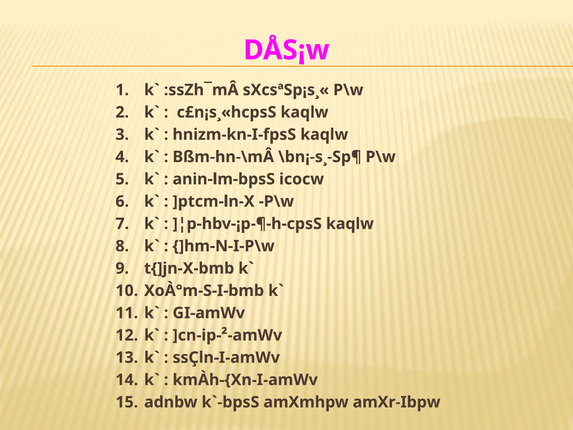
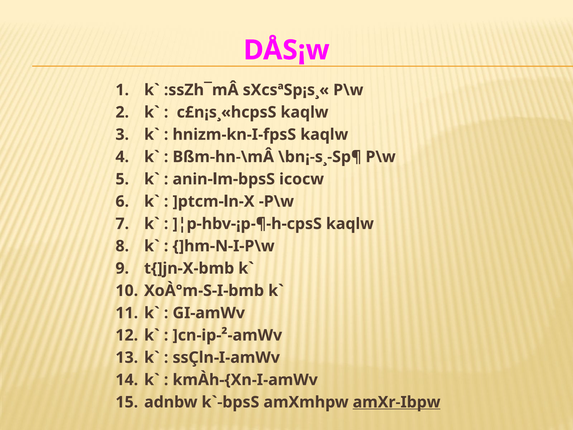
amXr-Ibpw underline: none -> present
